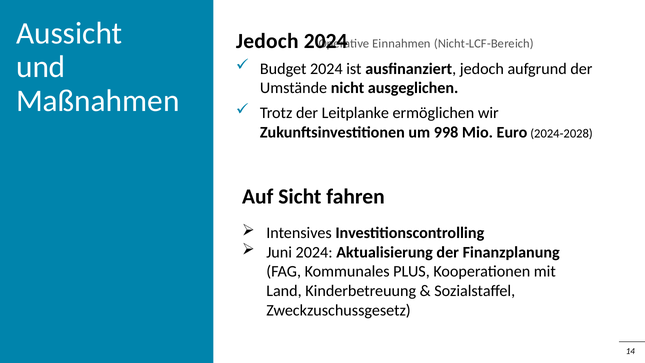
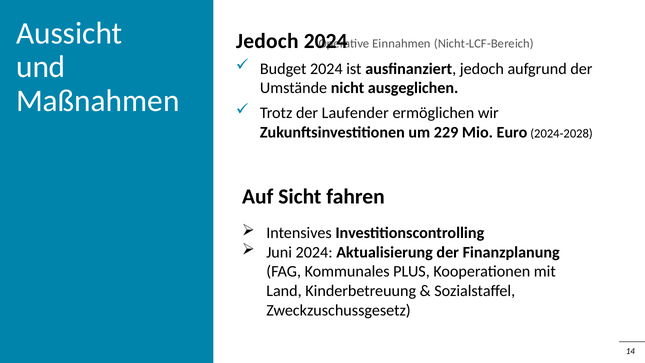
Leitplanke: Leitplanke -> Laufender
998: 998 -> 229
